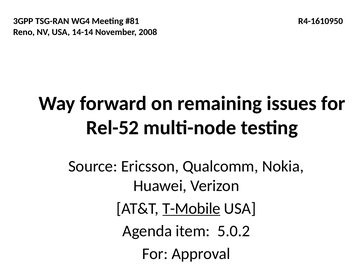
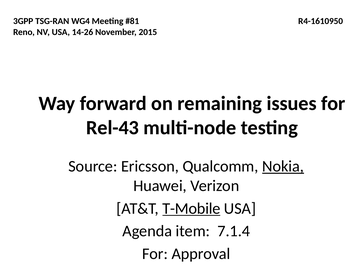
14-14: 14-14 -> 14-26
2008: 2008 -> 2015
Rel-52: Rel-52 -> Rel-43
Nokia underline: none -> present
5.0.2: 5.0.2 -> 7.1.4
